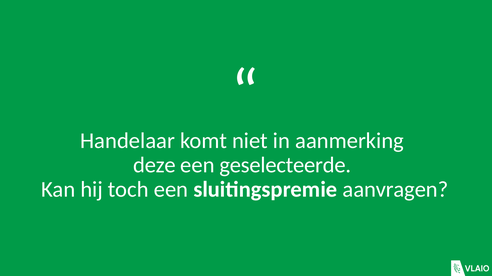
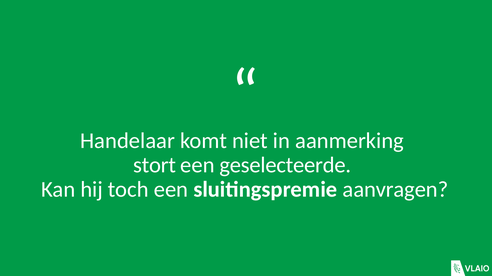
deze: deze -> stort
